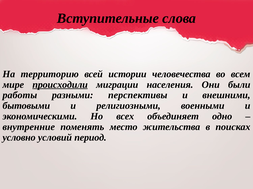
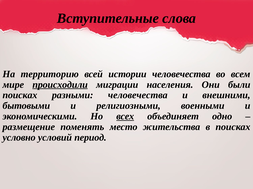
работы at (20, 96): работы -> поисках
разными перспективы: перспективы -> человечества
всех underline: none -> present
внутренние: внутренние -> размещение
